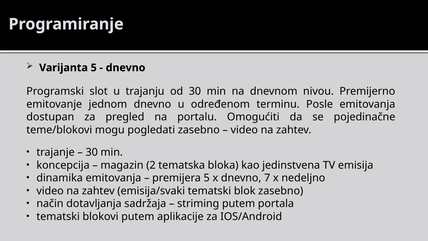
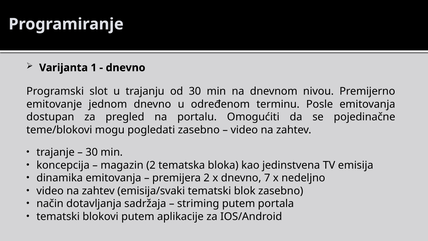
Varijanta 5: 5 -> 1
premijera 5: 5 -> 2
